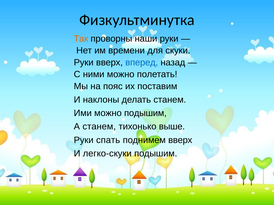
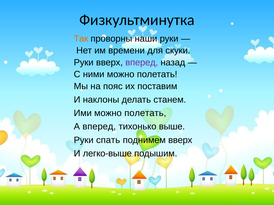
вперед at (142, 63) colour: blue -> purple
Ими можно подышим: подышим -> полетать
А станем: станем -> вперед
легко-скуки: легко-скуки -> легко-выше
